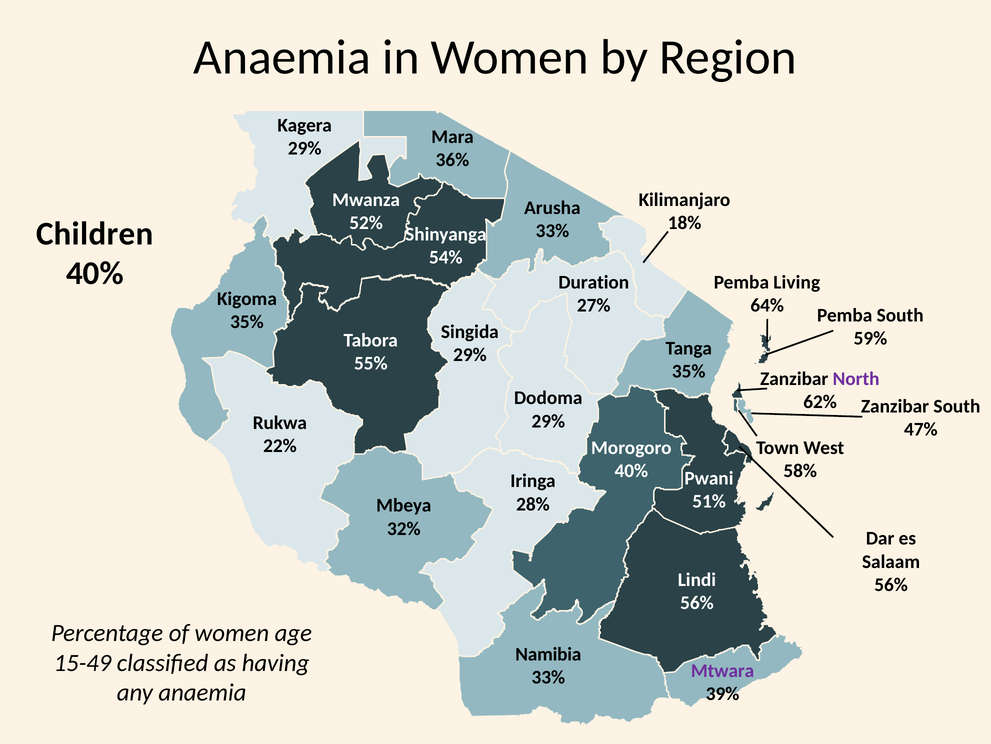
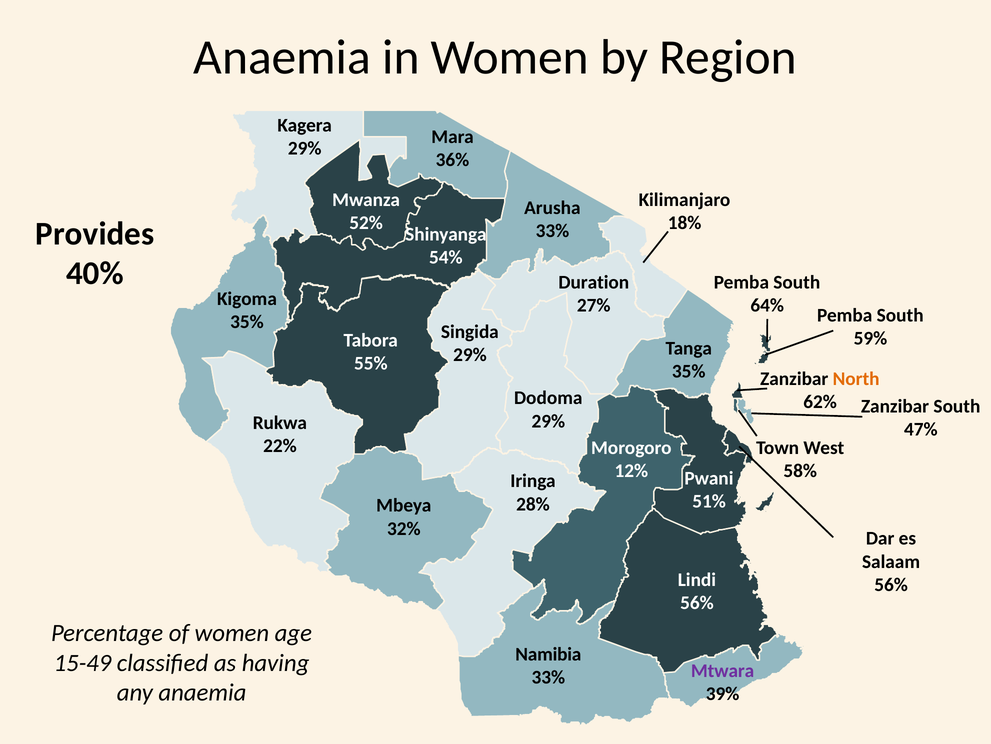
Children: Children -> Provides
Living at (797, 282): Living -> South
North colour: purple -> orange
40% at (631, 470): 40% -> 12%
